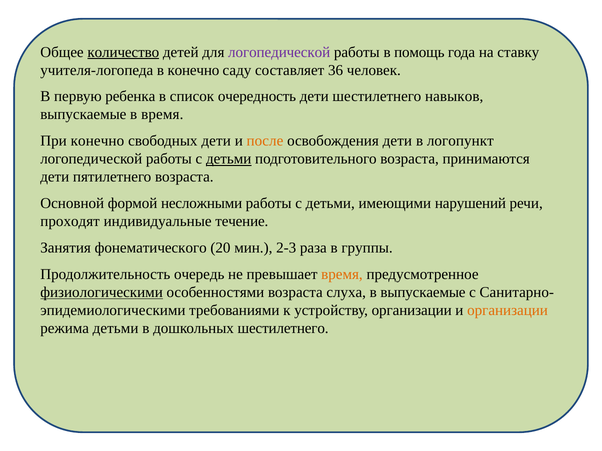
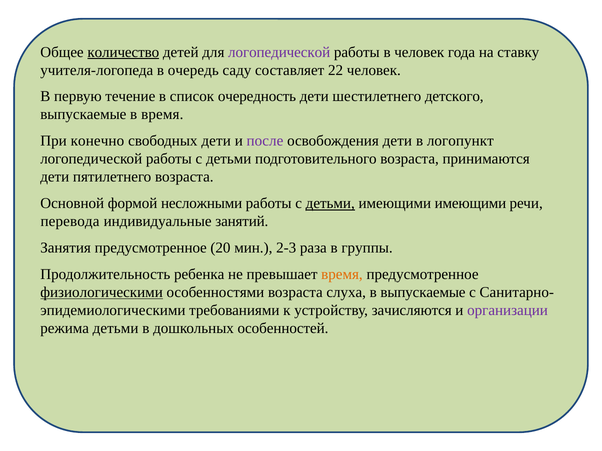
в помощь: помощь -> человек
в конечно: конечно -> очередь
36: 36 -> 22
ребенка: ребенка -> течение
навыков: навыков -> детского
после colour: orange -> purple
детьми at (229, 159) underline: present -> none
детьми at (330, 204) underline: none -> present
имеющими нарушений: нарушений -> имеющими
проходят: проходят -> перевода
течение: течение -> занятий
Занятия фонематического: фонематического -> предусмотренное
очередь: очередь -> ребенка
устройству организации: организации -> зачисляются
организации at (508, 311) colour: orange -> purple
дошкольных шестилетнего: шестилетнего -> особенностей
